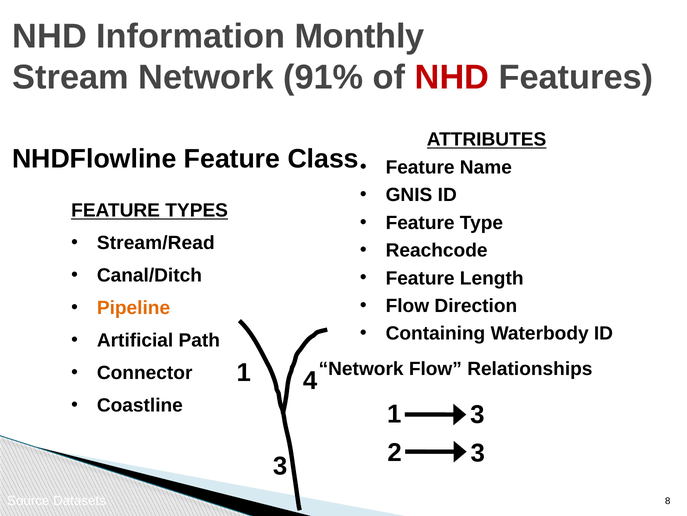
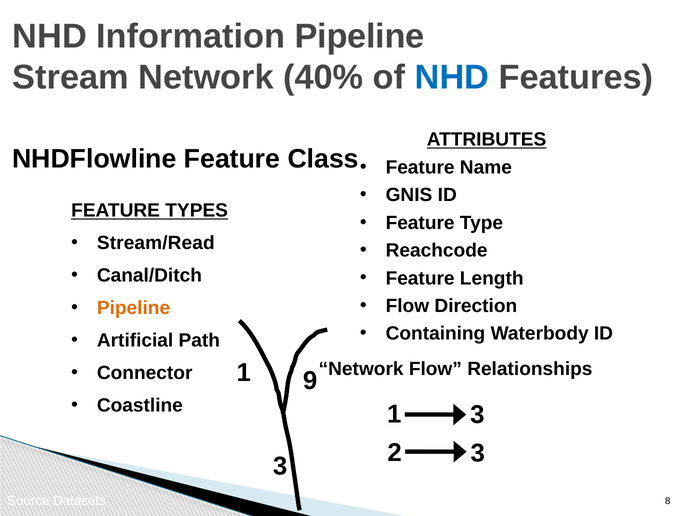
Information Monthly: Monthly -> Pipeline
91%: 91% -> 40%
NHD at (452, 77) colour: red -> blue
4: 4 -> 9
